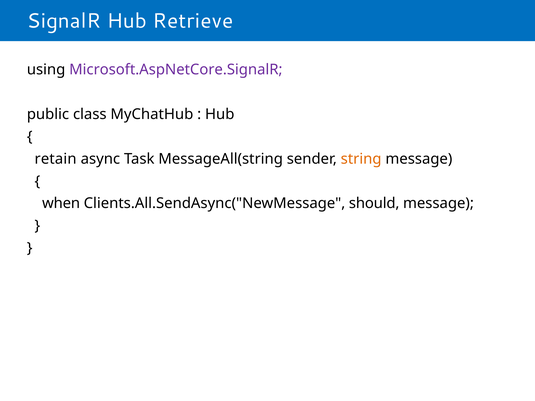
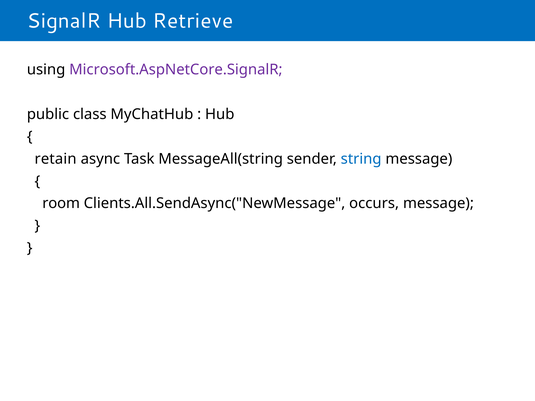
string colour: orange -> blue
when: when -> room
should: should -> occurs
